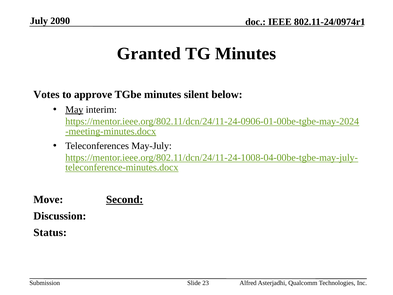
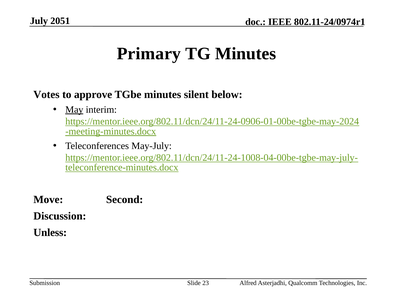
2090: 2090 -> 2051
Granted: Granted -> Primary
Second underline: present -> none
Status: Status -> Unless
